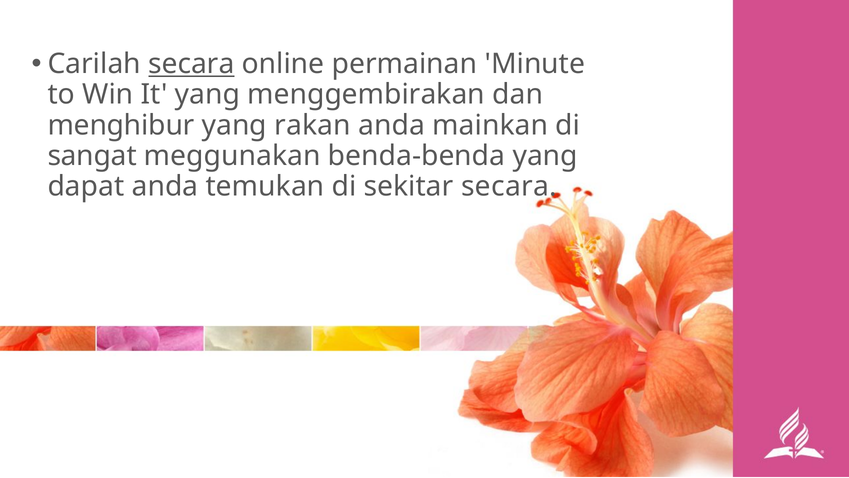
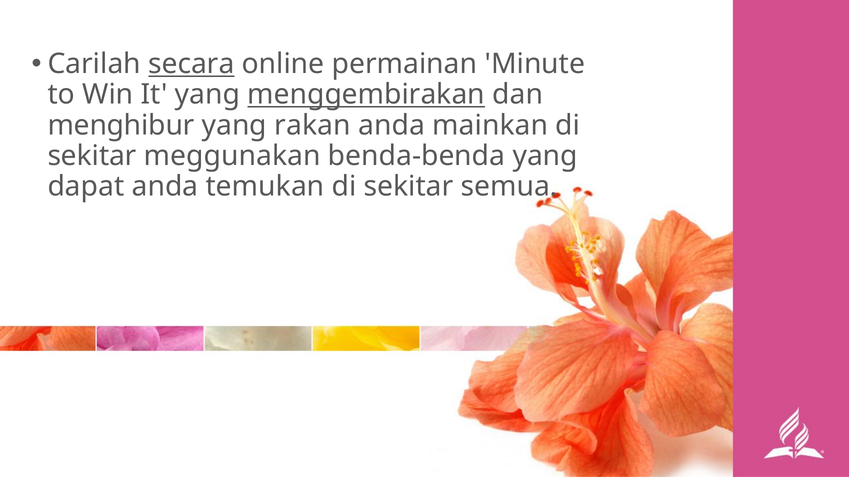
menggembirakan underline: none -> present
sangat at (92, 156): sangat -> sekitar
sekitar secara: secara -> semua
